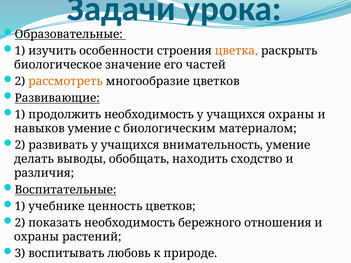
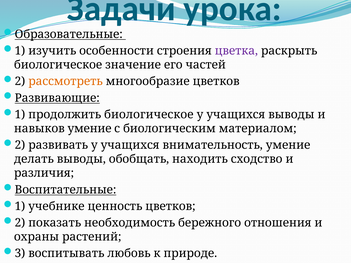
цветка colour: orange -> purple
продолжить необходимость: необходимость -> биологическое
учащихся охраны: охраны -> выводы
